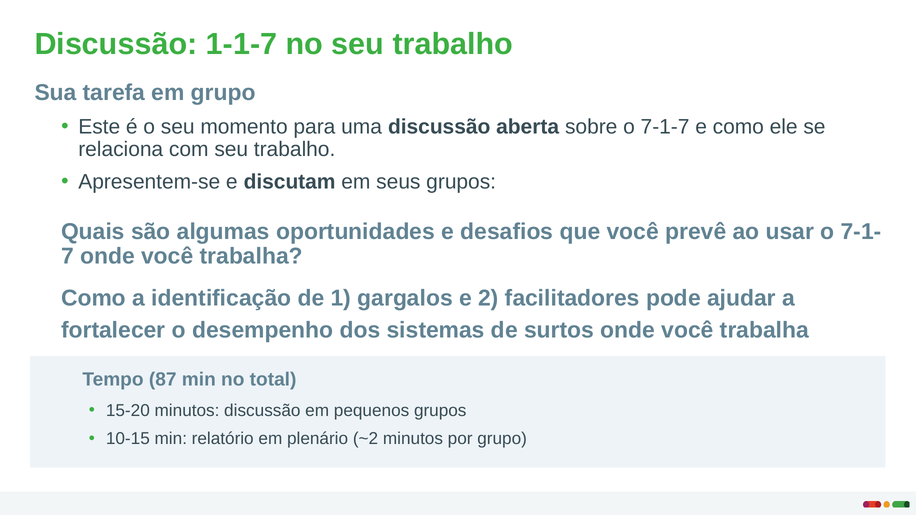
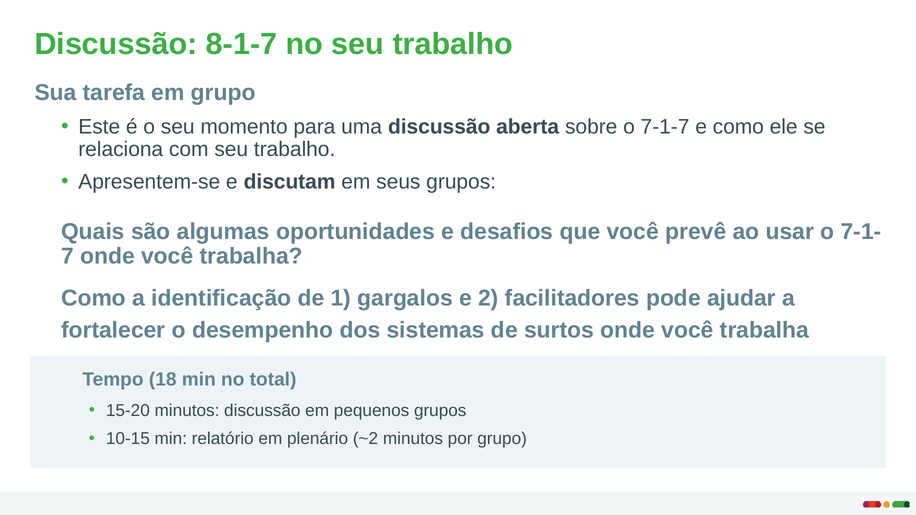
1-1-7: 1-1-7 -> 8-1-7
87: 87 -> 18
